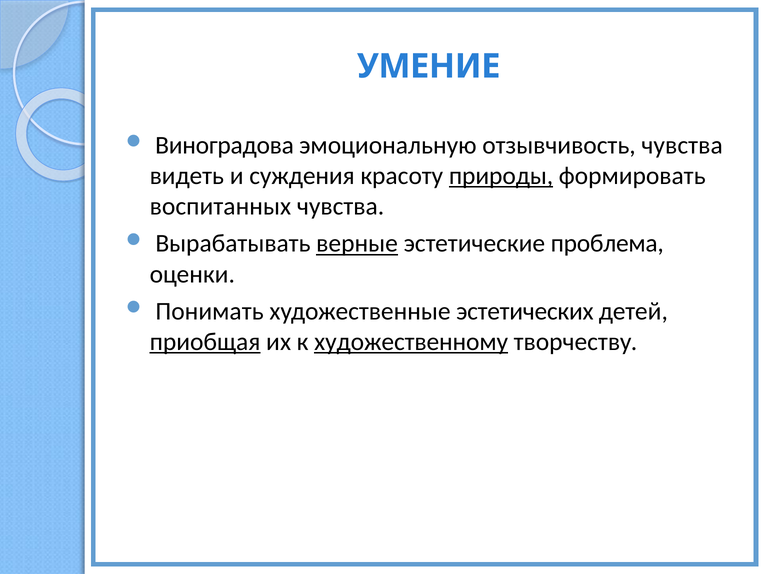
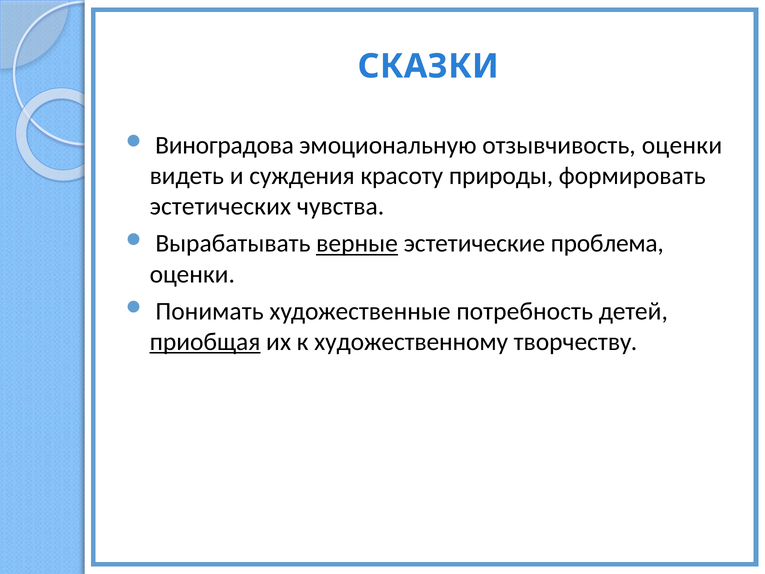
УМЕНИЕ: УМЕНИЕ -> СКАЗКИ
отзывчивость чувства: чувства -> оценки
природы underline: present -> none
воспитанных: воспитанных -> эстетических
эстетических: эстетических -> потребность
художественному underline: present -> none
